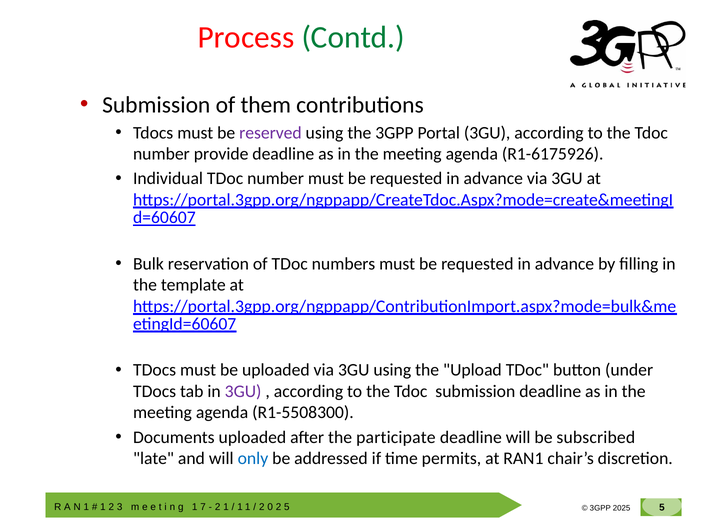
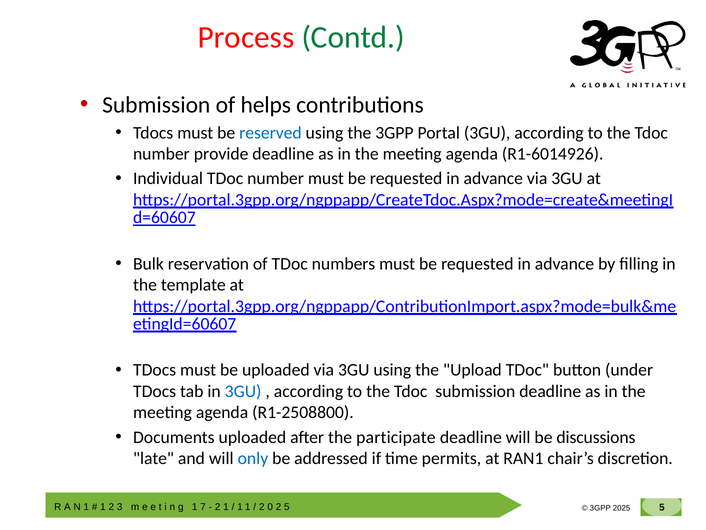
them: them -> helps
reserved colour: purple -> blue
R1-6175926: R1-6175926 -> R1-6014926
3GU at (243, 391) colour: purple -> blue
R1-5508300: R1-5508300 -> R1-2508800
subscribed: subscribed -> discussions
